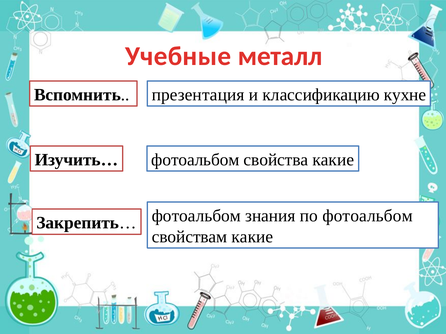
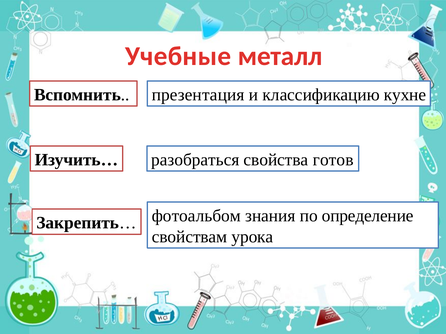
Изучить… фотоальбом: фотоальбом -> разобраться
свойства какие: какие -> готов
по фотоальбом: фотоальбом -> определение
свойствам какие: какие -> урока
